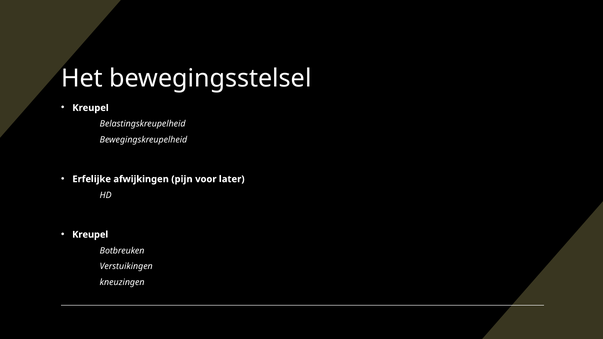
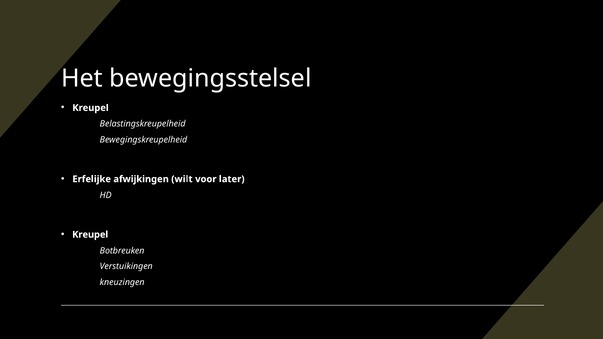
pijn: pijn -> wilt
